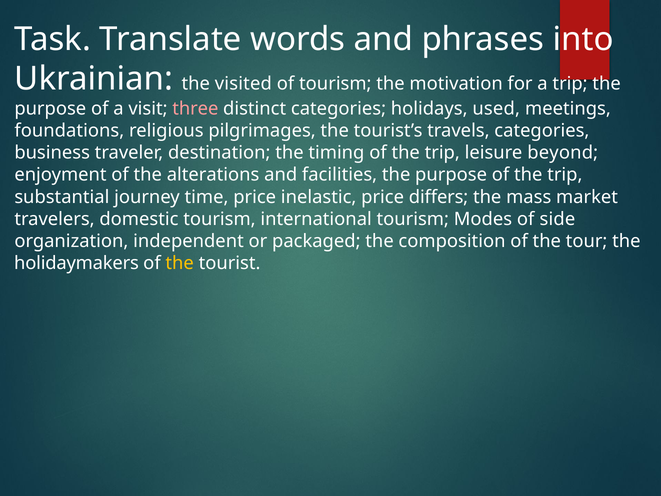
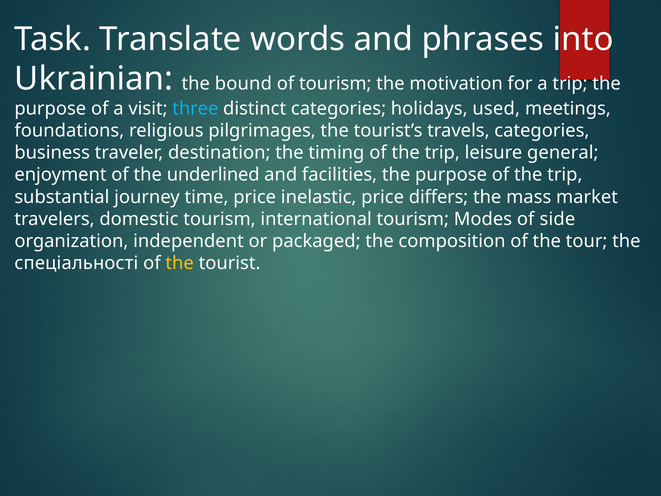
visited: visited -> bound
three colour: pink -> light blue
beyond: beyond -> general
alterations: alterations -> underlined
holidaymakers: holidaymakers -> спеціальності
